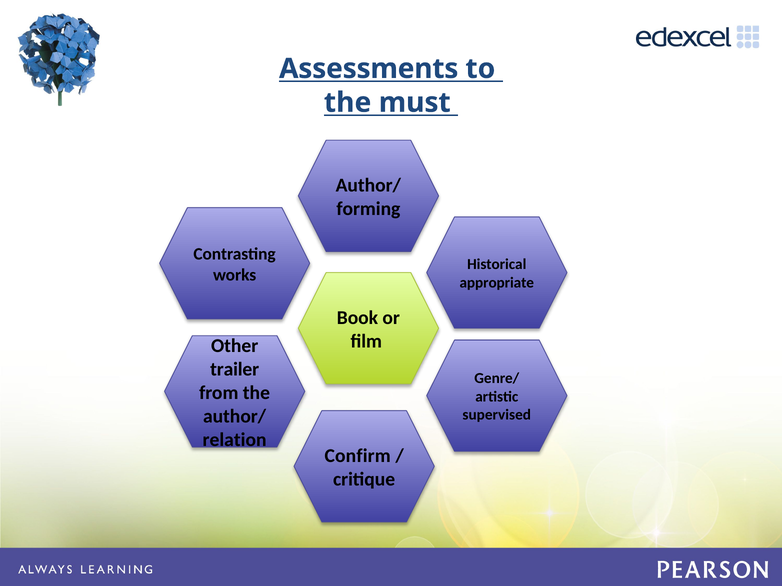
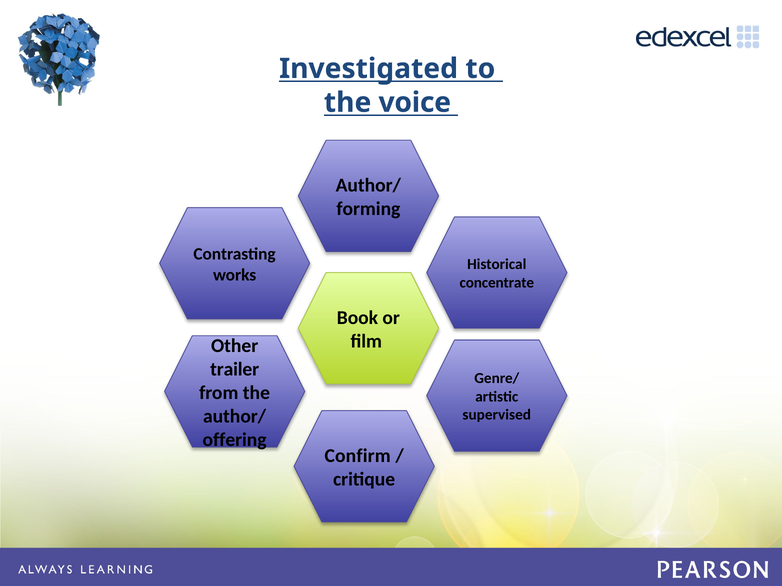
Assessments: Assessments -> Investigated
must: must -> voice
appropriate: appropriate -> concentrate
relation: relation -> offering
